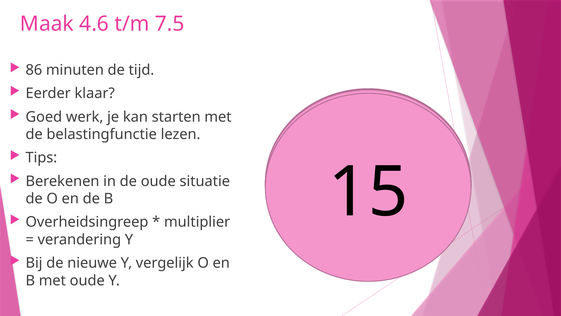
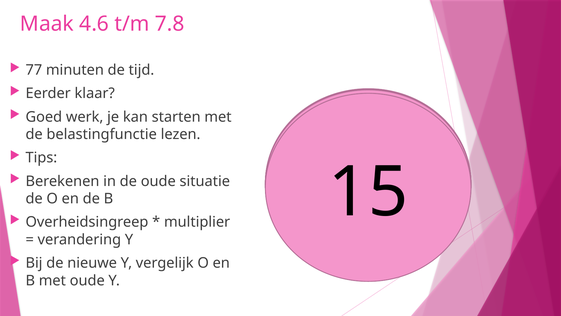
7.5: 7.5 -> 7.8
86: 86 -> 77
